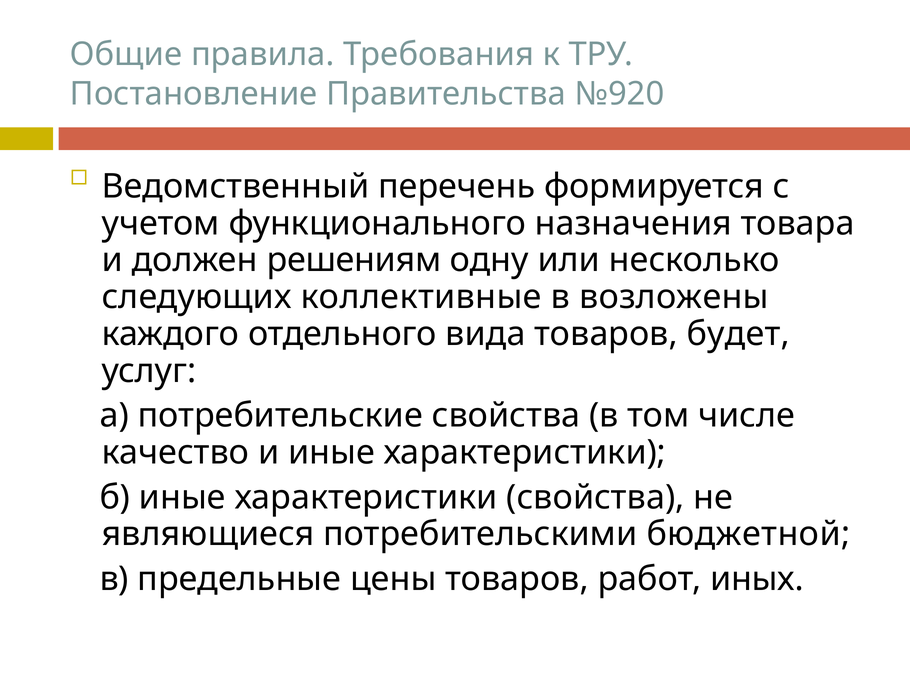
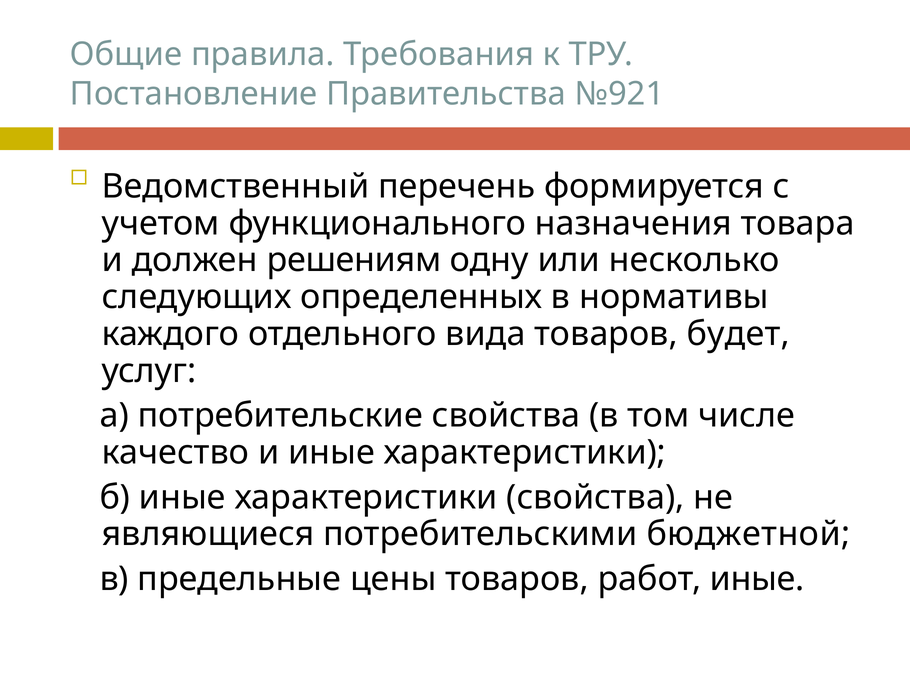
№920: №920 -> №921
коллективные: коллективные -> определенных
возложены: возложены -> нормативы
работ иных: иных -> иные
